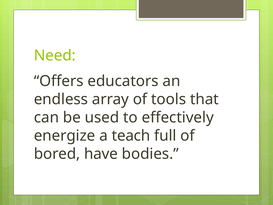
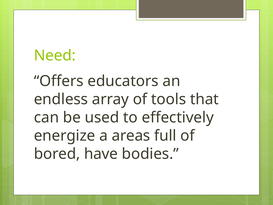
teach: teach -> areas
